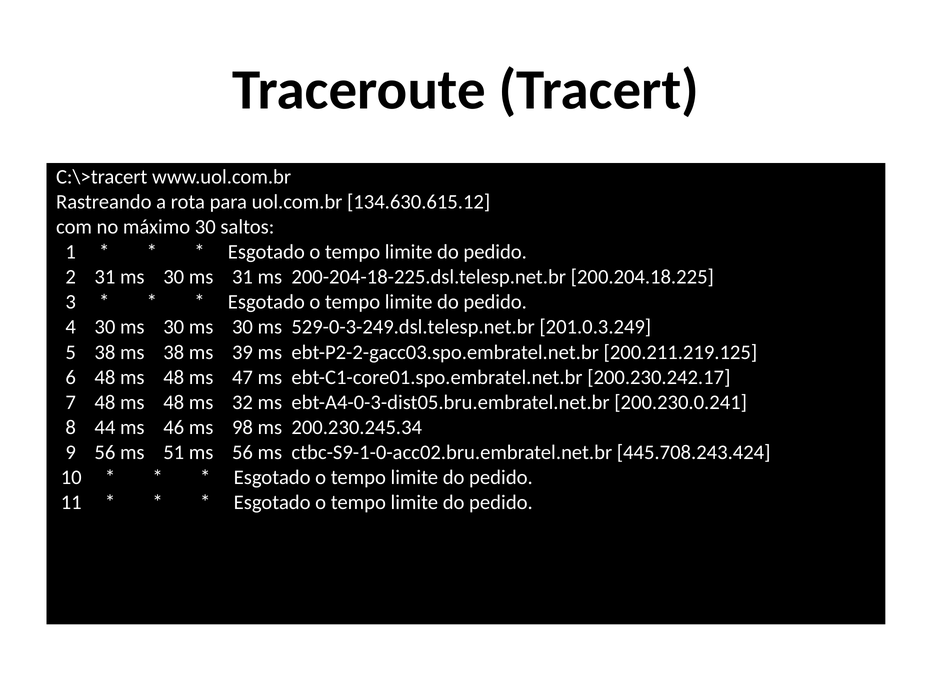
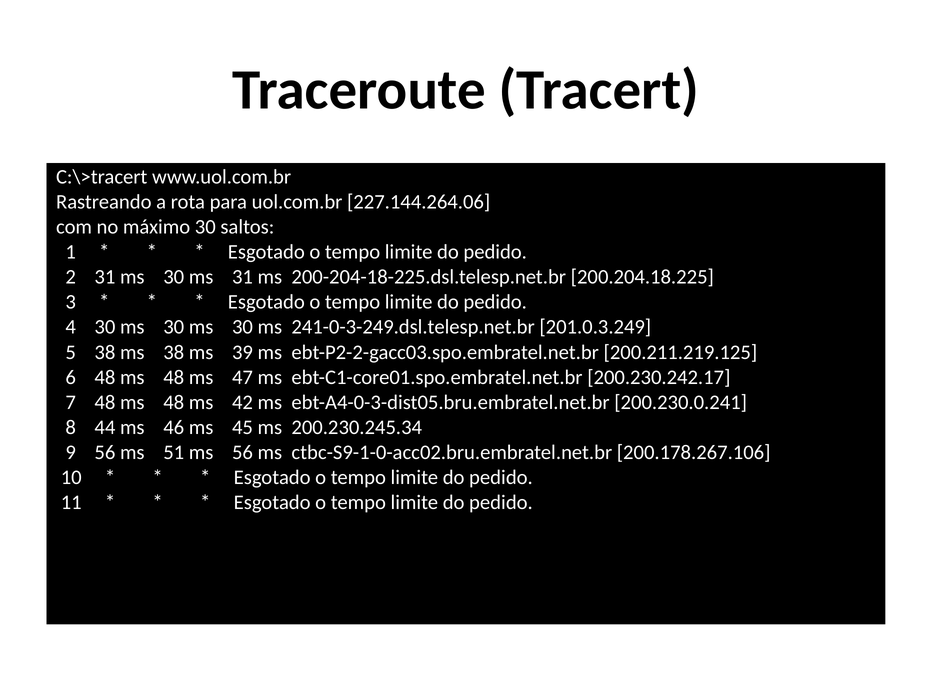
134.630.615.12: 134.630.615.12 -> 227.144.264.06
529-0-3-249.dsl.telesp.net.br: 529-0-3-249.dsl.telesp.net.br -> 241-0-3-249.dsl.telesp.net.br
32: 32 -> 42
98: 98 -> 45
445.708.243.424: 445.708.243.424 -> 200.178.267.106
